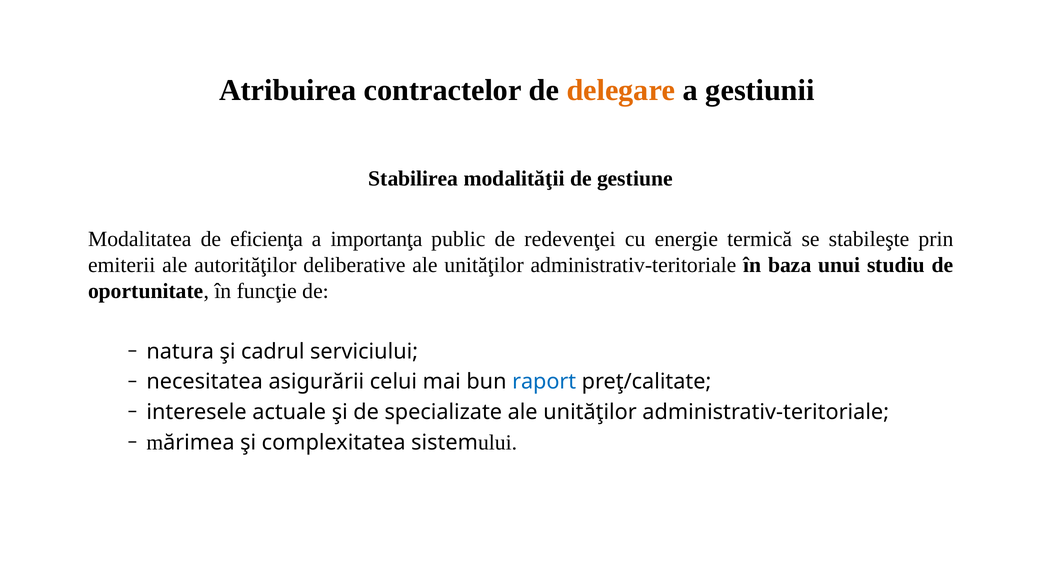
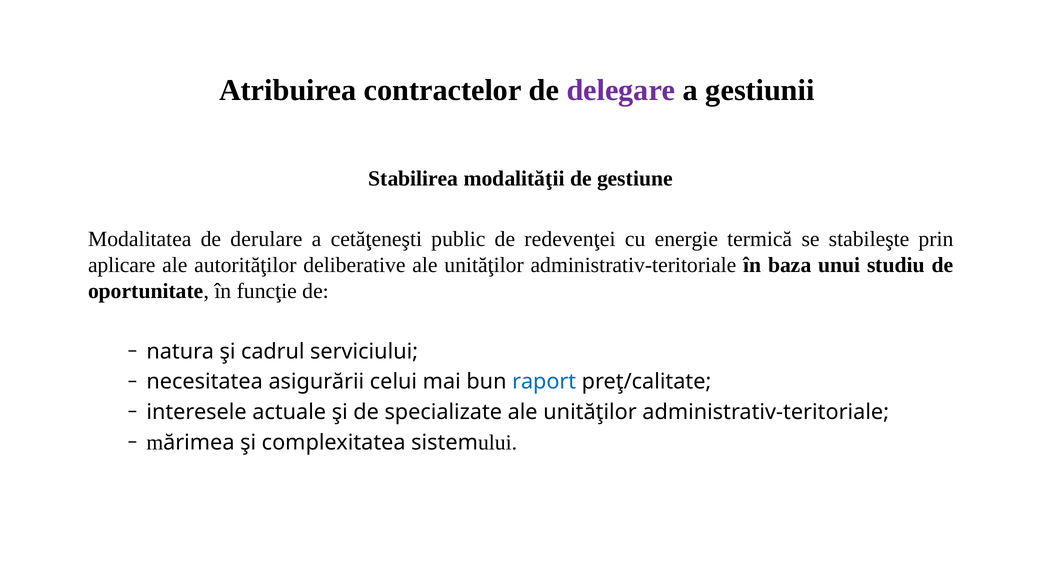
delegare colour: orange -> purple
eficienţa: eficienţa -> derulare
importanţa: importanţa -> cetăţeneşti
emiterii: emiterii -> aplicare
